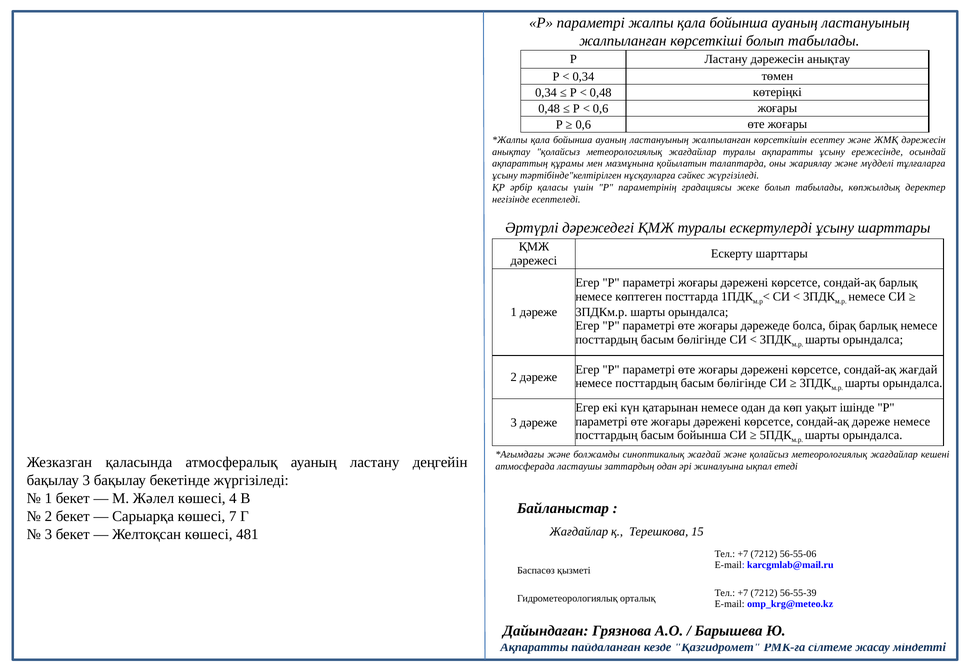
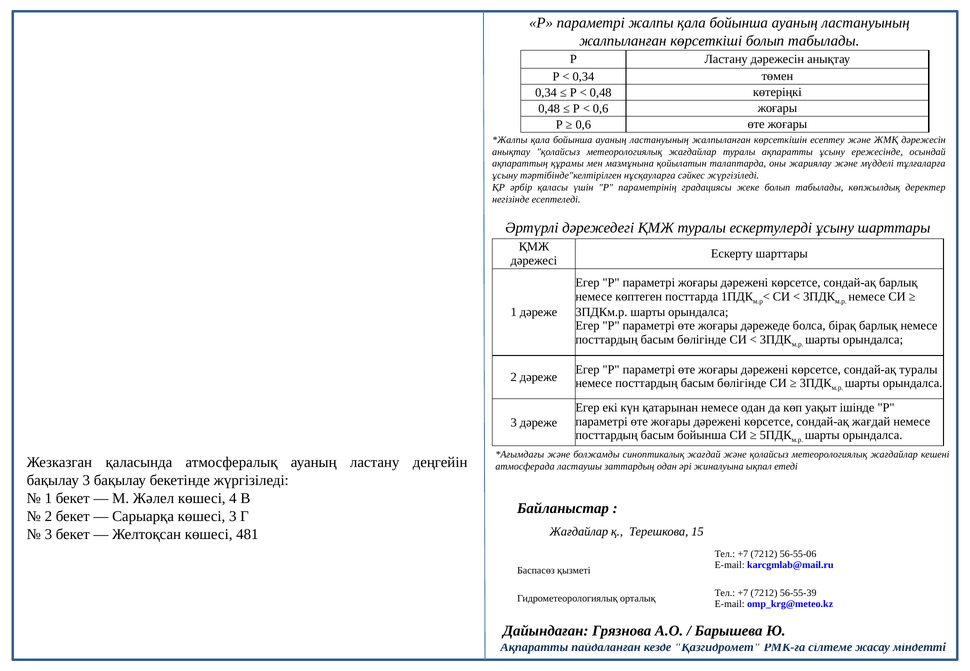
сондай-ақ жағдай: жағдай -> туралы
сондай-ақ дәреже: дәреже -> жағдай
көшесі 7: 7 -> 3
